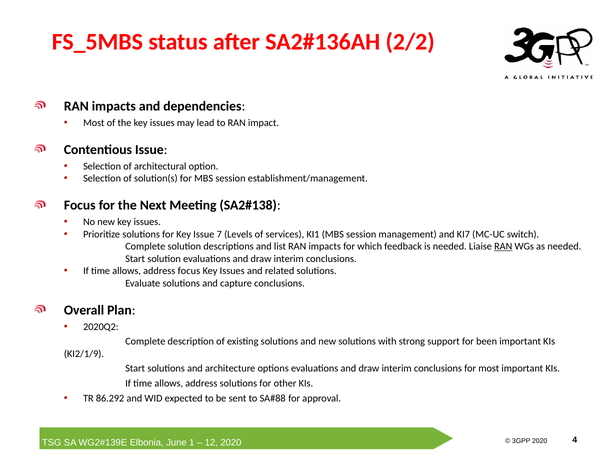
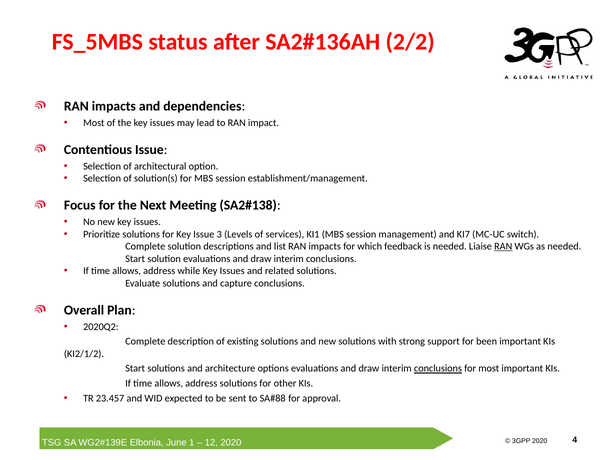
7: 7 -> 3
address focus: focus -> while
KI2/1/9: KI2/1/9 -> KI2/1/2
conclusions at (438, 368) underline: none -> present
86.292: 86.292 -> 23.457
